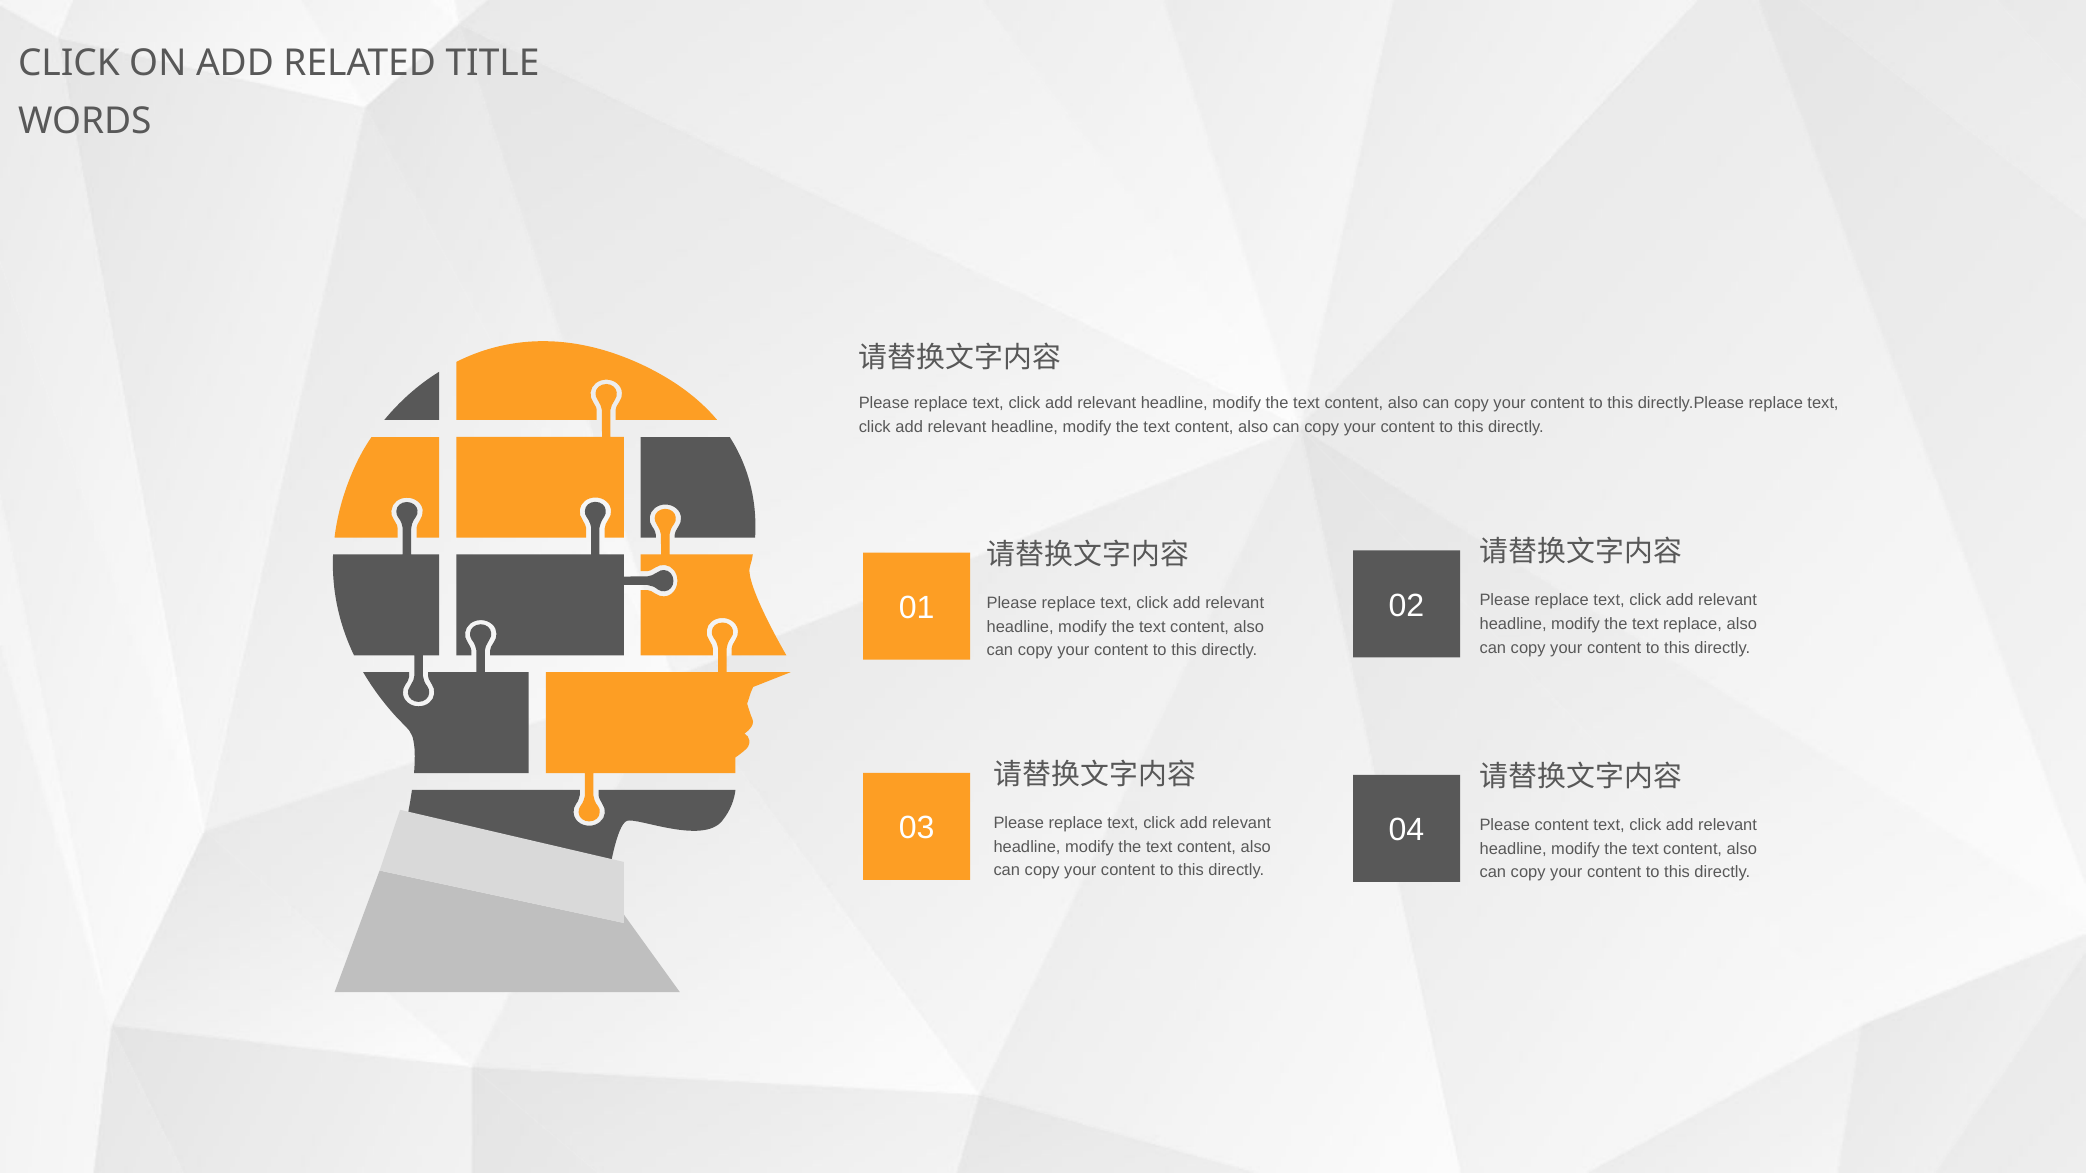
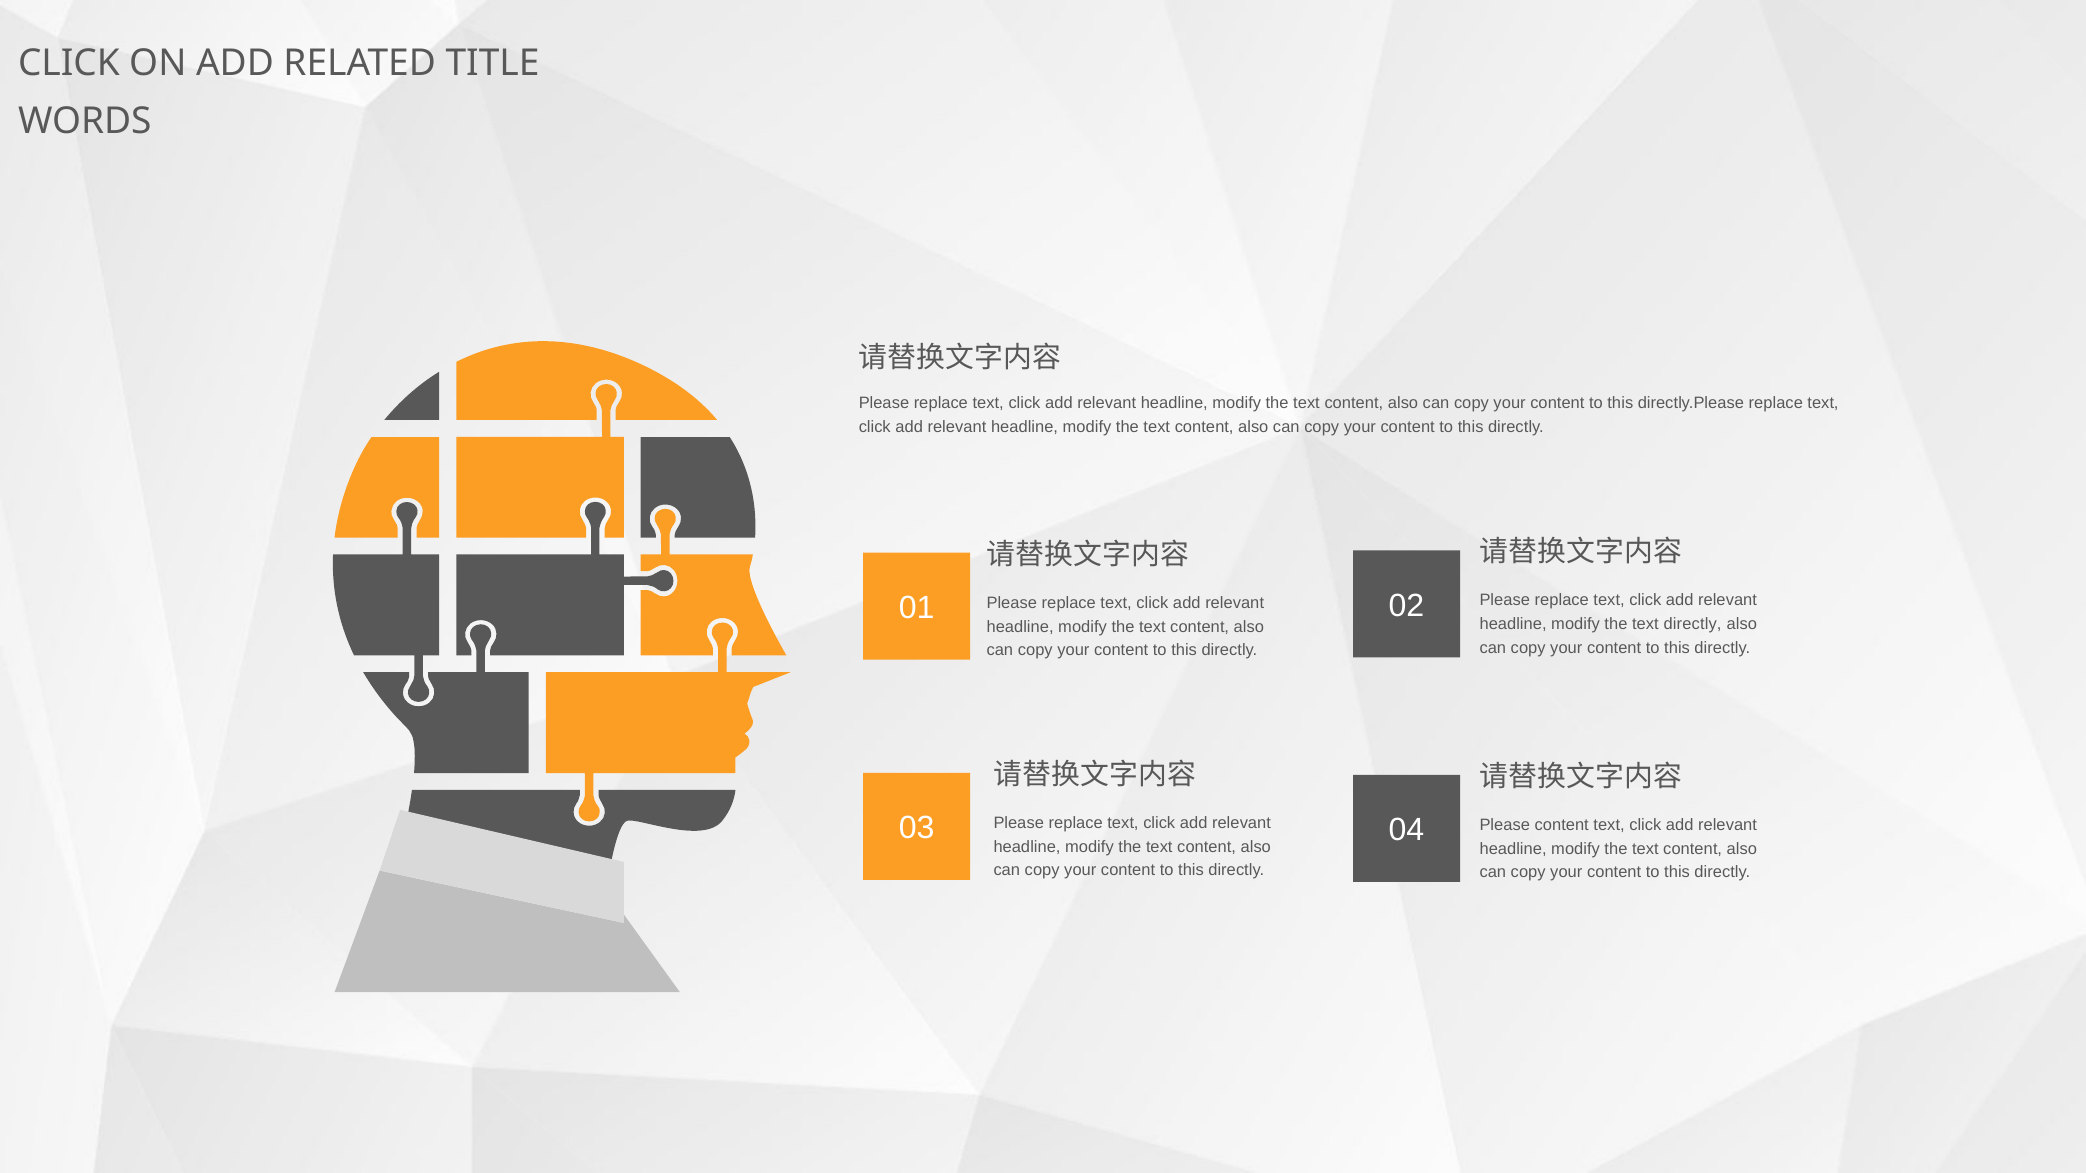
text replace: replace -> directly
